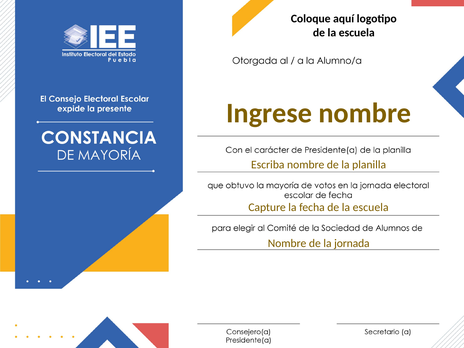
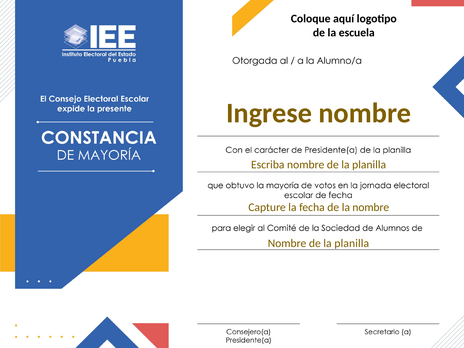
fecha de la escuela: escuela -> nombre
jornada at (352, 243): jornada -> planilla
